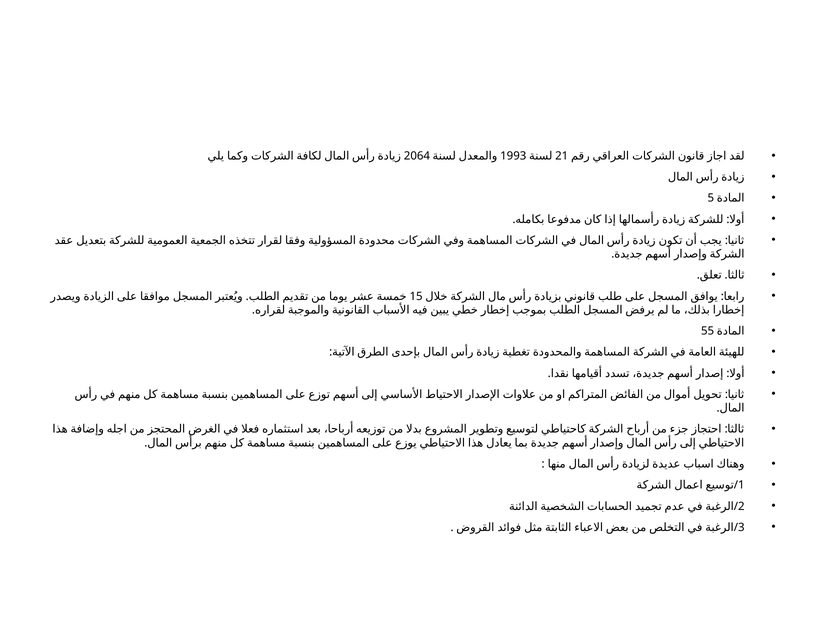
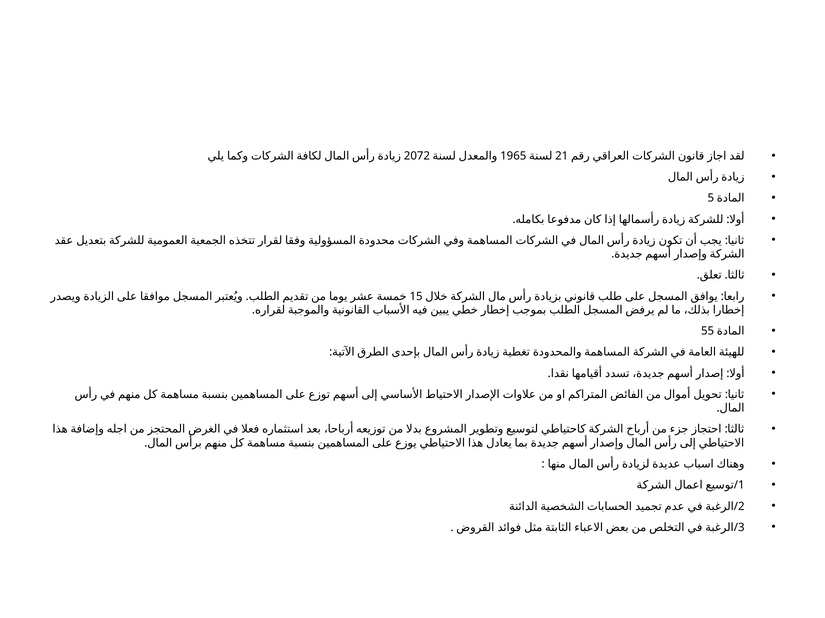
2064: 2064 -> 2072
1993: 1993 -> 1965
